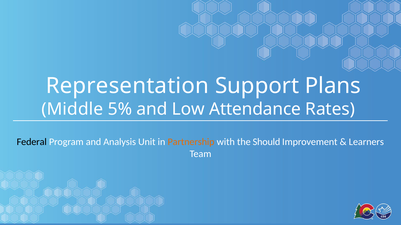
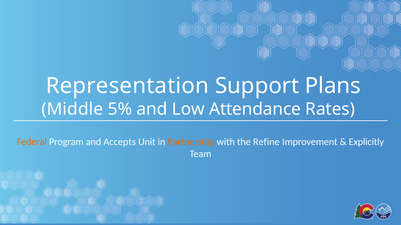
Federal colour: black -> orange
Analysis: Analysis -> Accepts
Should: Should -> Refine
Learners: Learners -> Explicitly
